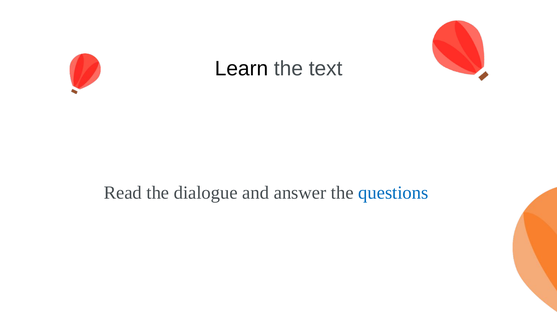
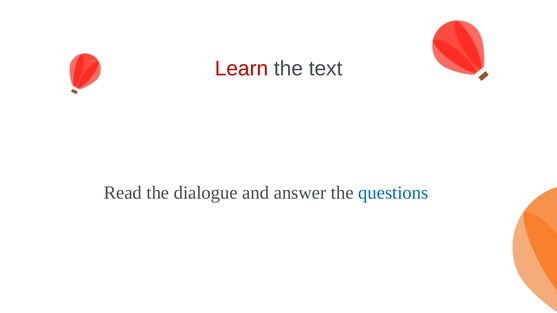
Learn colour: black -> red
